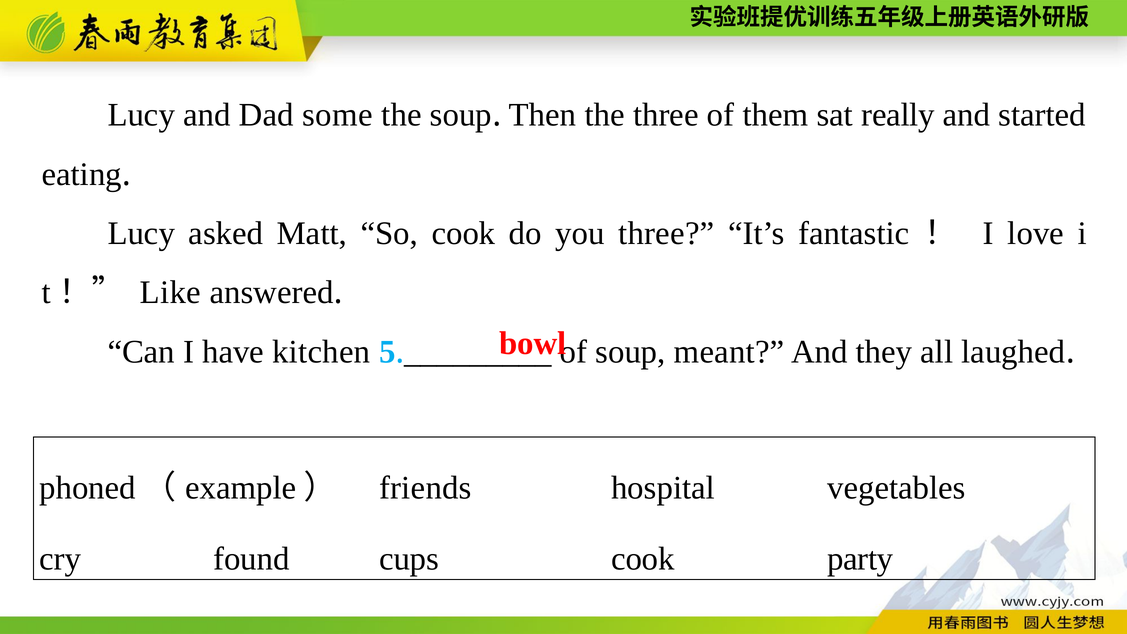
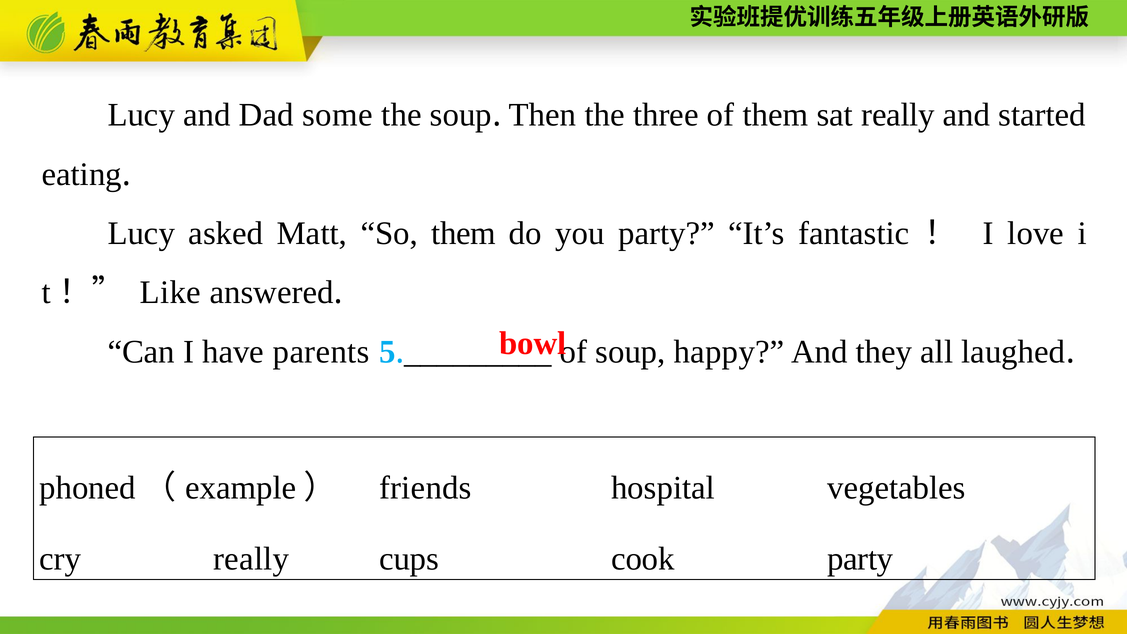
So cook: cook -> them
you three: three -> party
kitchen: kitchen -> parents
meant: meant -> happy
cry found: found -> really
